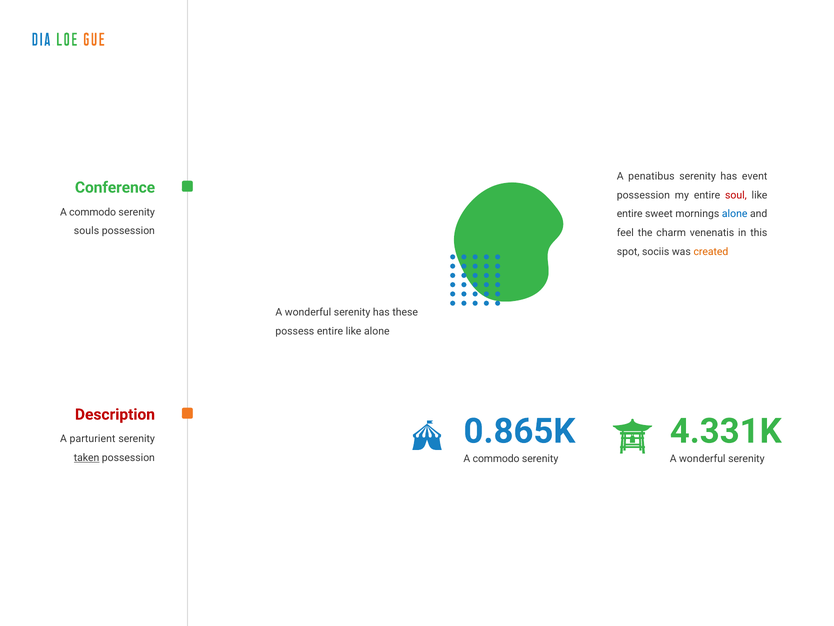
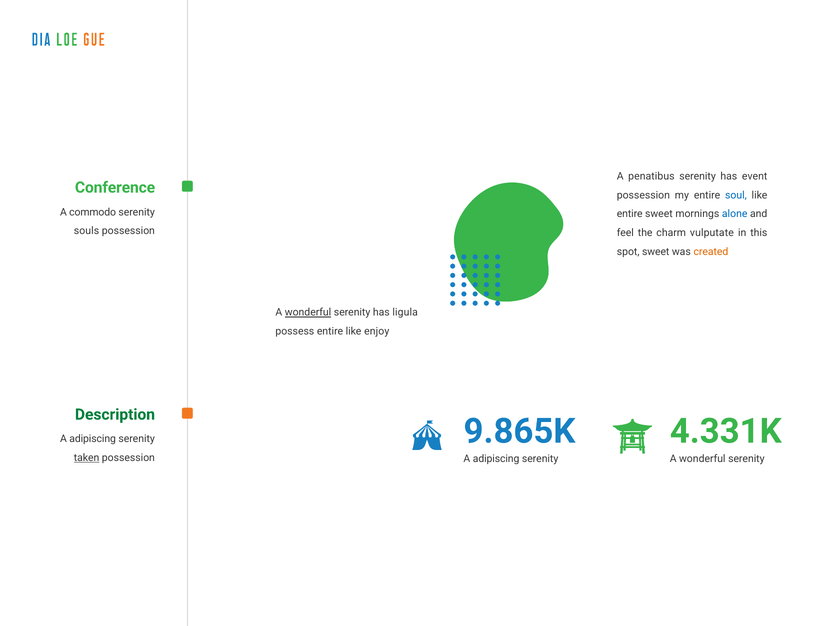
soul colour: red -> blue
venenatis: venenatis -> vulputate
spot sociis: sociis -> sweet
wonderful at (308, 312) underline: none -> present
these: these -> ligula
like alone: alone -> enjoy
Description colour: red -> green
0.865K: 0.865K -> 9.865K
parturient at (93, 439): parturient -> adipiscing
commodo at (496, 459): commodo -> adipiscing
